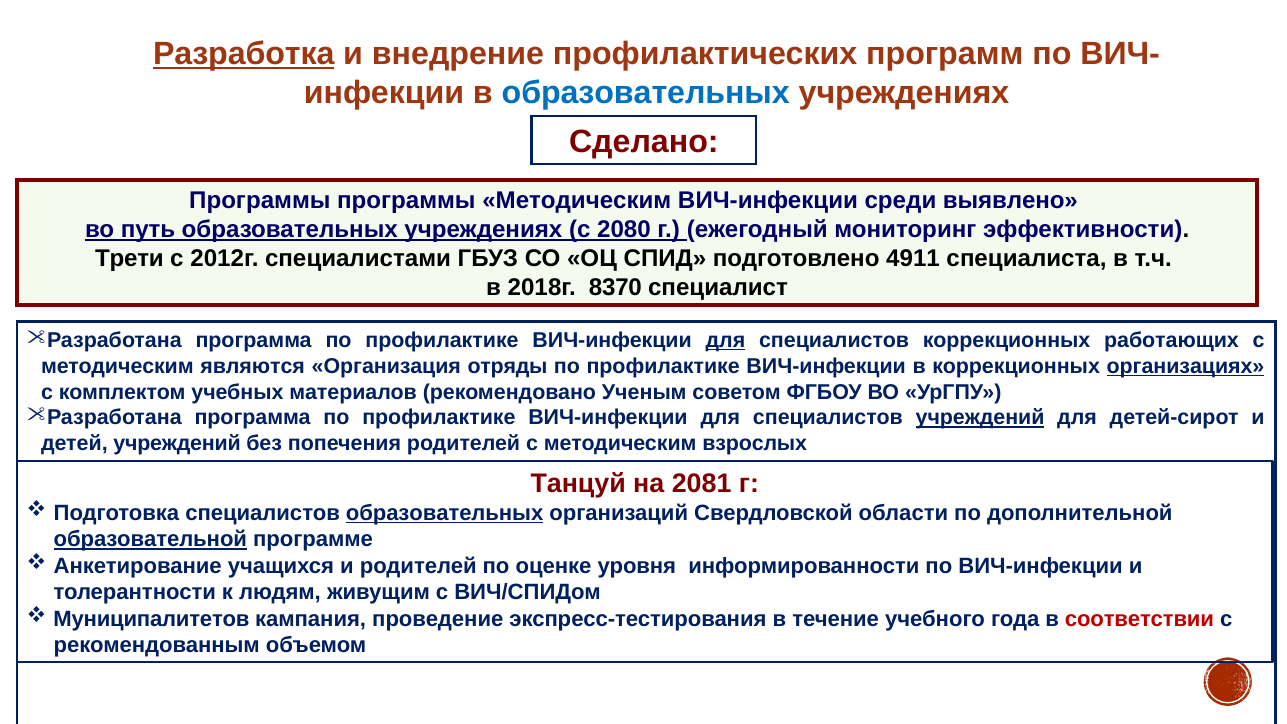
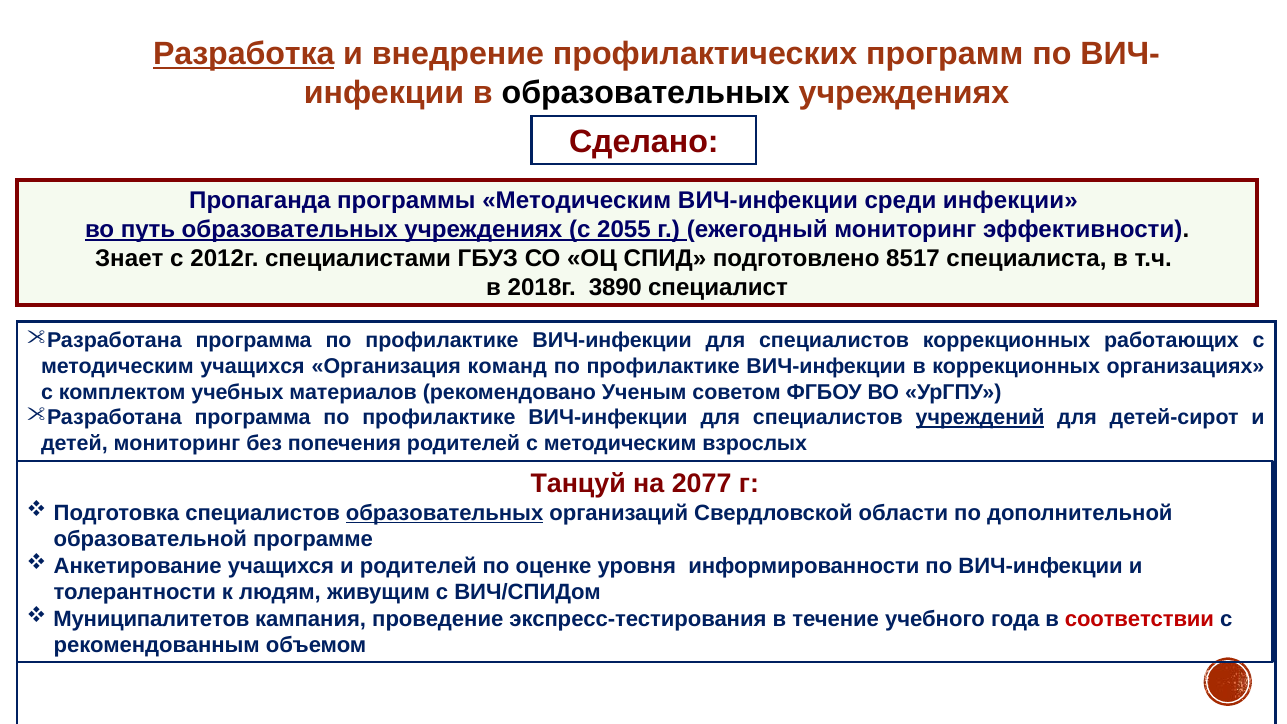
образовательных at (646, 93) colour: blue -> black
Программы at (260, 200): Программы -> Пропаганда
среди выявлено: выявлено -> инфекции
2080: 2080 -> 2055
Трети: Трети -> Знает
4911: 4911 -> 8517
8370: 8370 -> 3890
для at (725, 341) underline: present -> none
методическим являются: являются -> учащихся
отряды: отряды -> команд
организациях underline: present -> none
детей учреждений: учреждений -> мониторинг
2081: 2081 -> 2077
образовательной underline: present -> none
